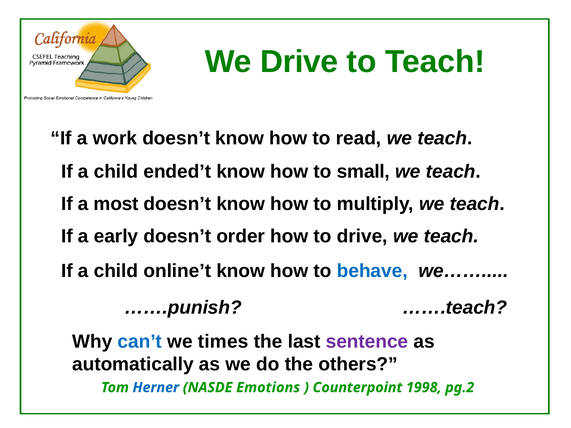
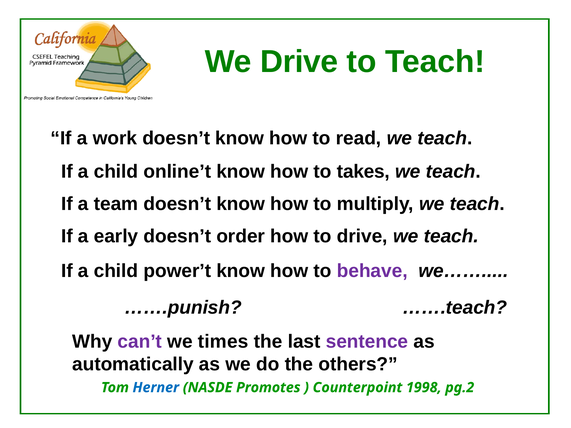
ended’t: ended’t -> online’t
small: small -> takes
most: most -> team
online’t: online’t -> power’t
behave colour: blue -> purple
can’t colour: blue -> purple
Emotions: Emotions -> Promotes
